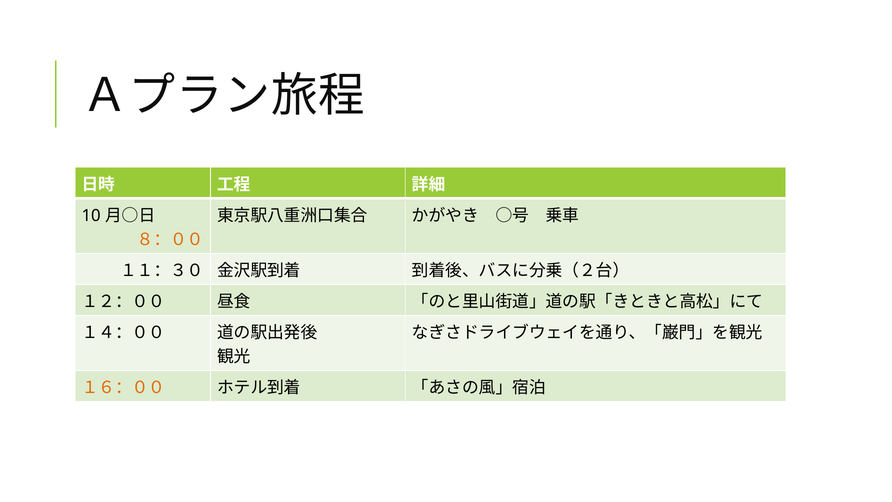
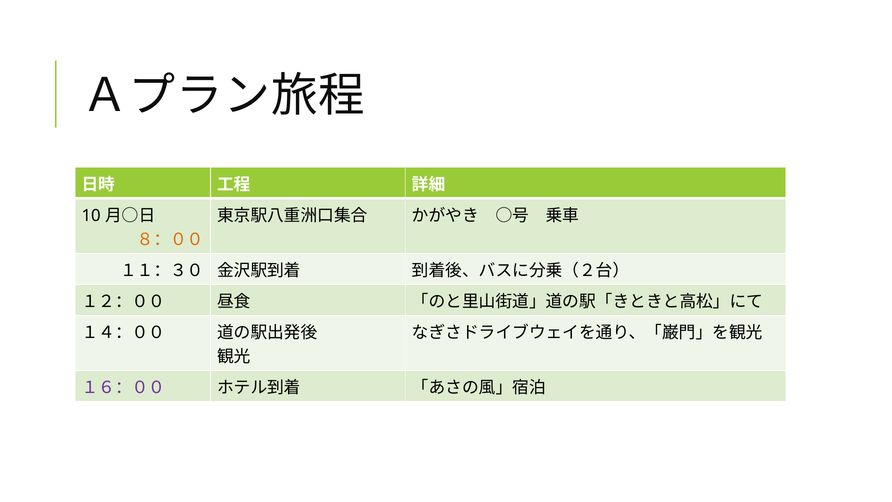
１６：００ colour: orange -> purple
